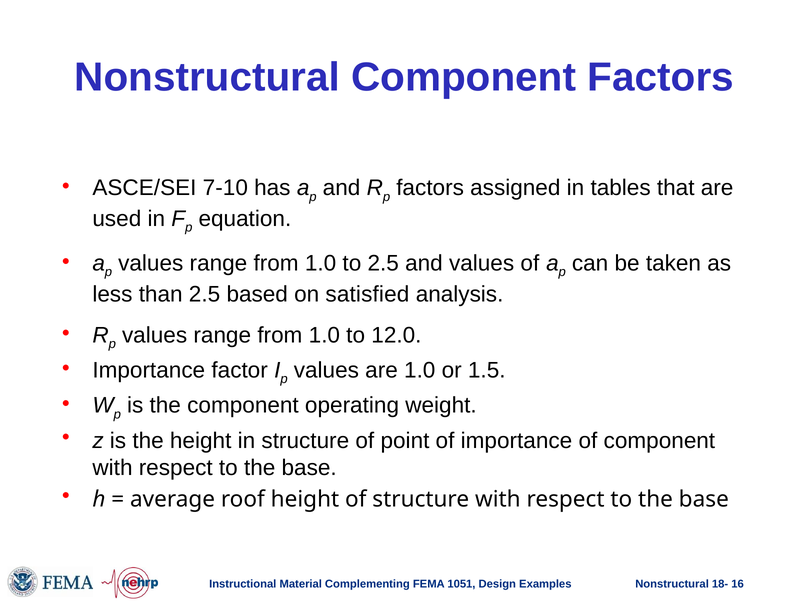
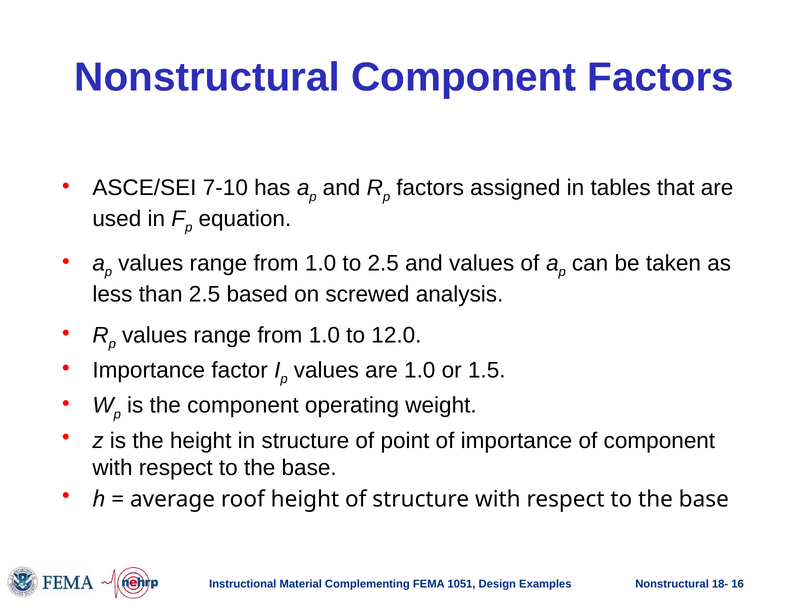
satisfied: satisfied -> screwed
